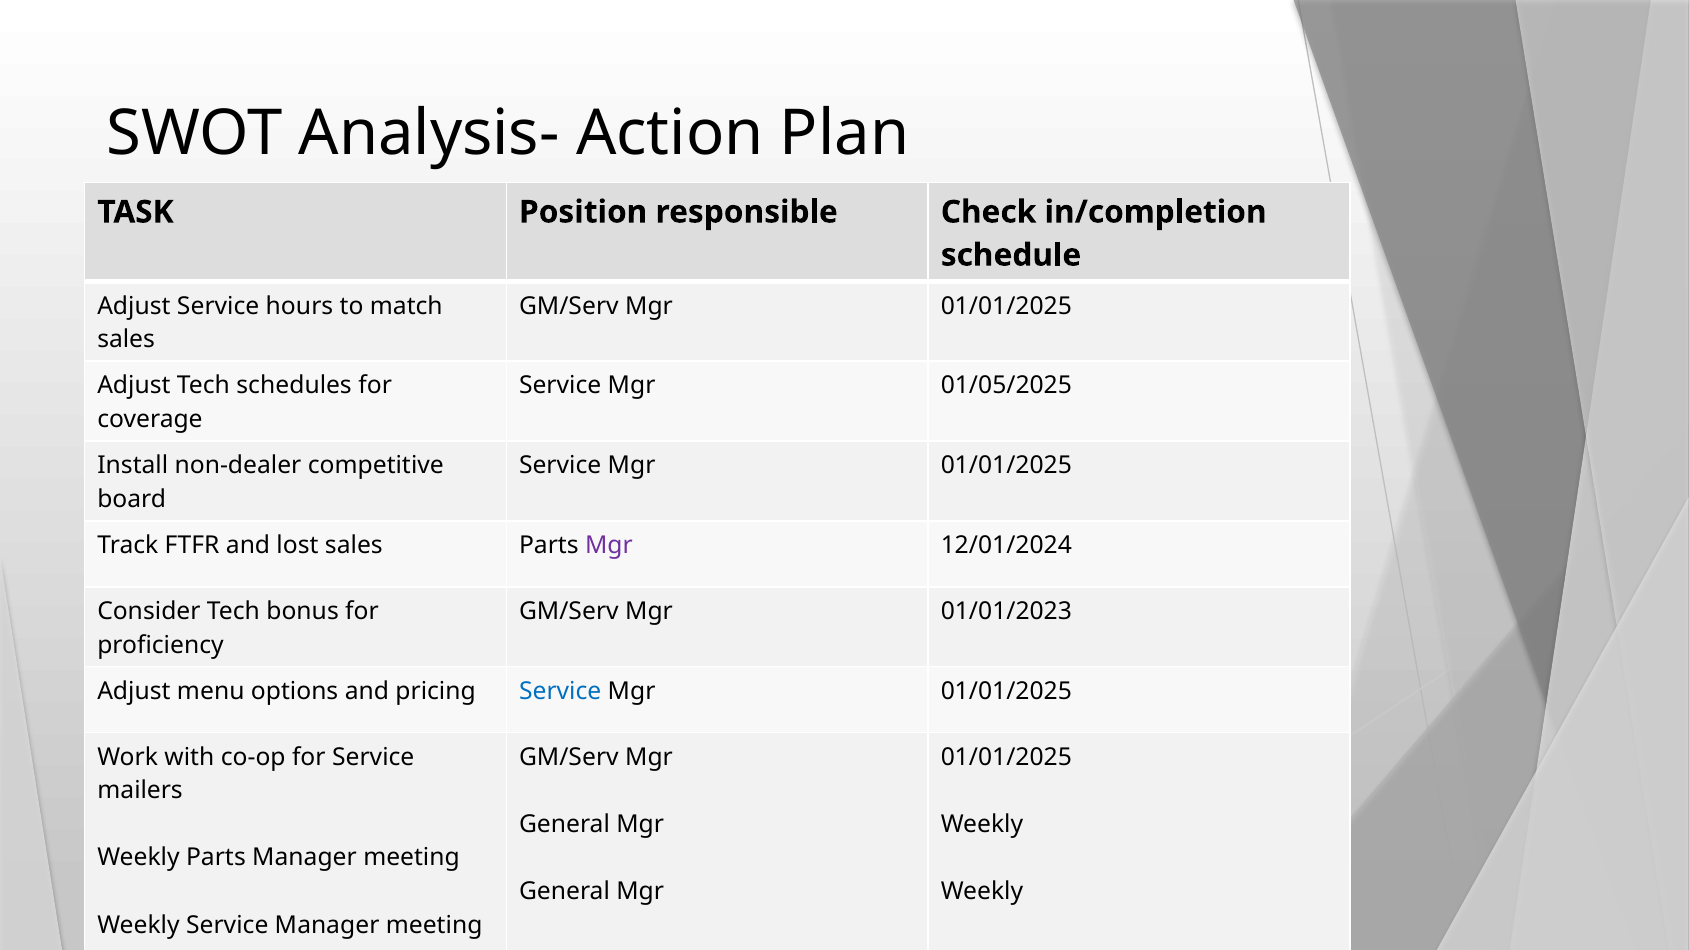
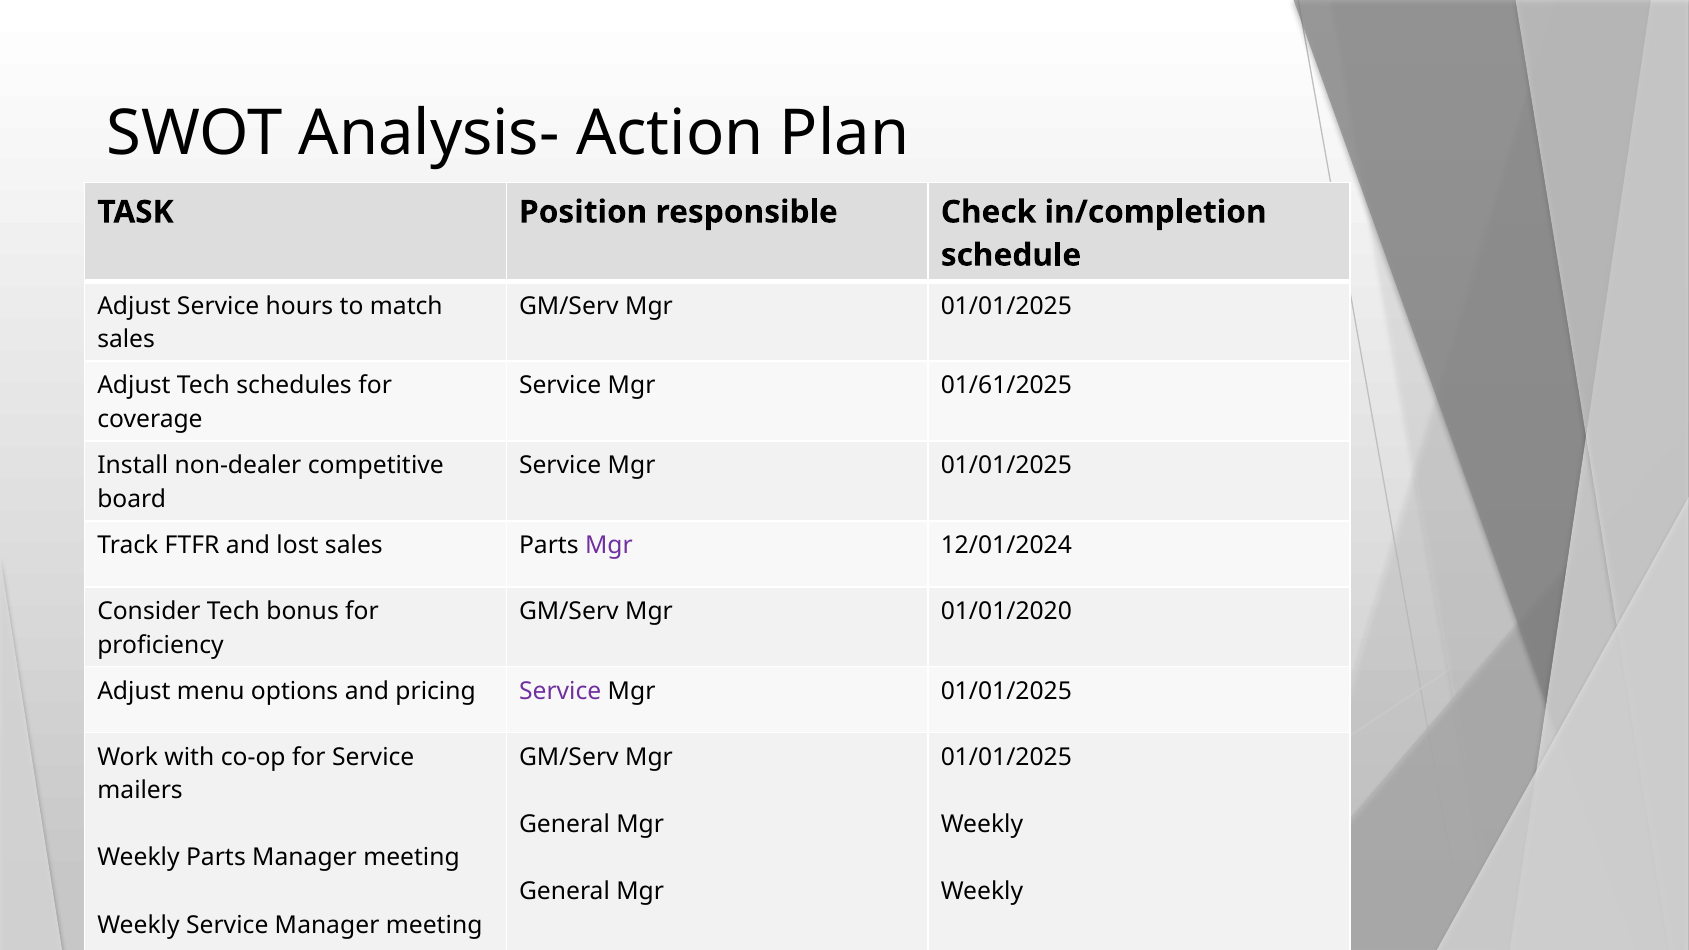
01/05/2025: 01/05/2025 -> 01/61/2025
01/01/2023: 01/01/2023 -> 01/01/2020
Service at (560, 691) colour: blue -> purple
